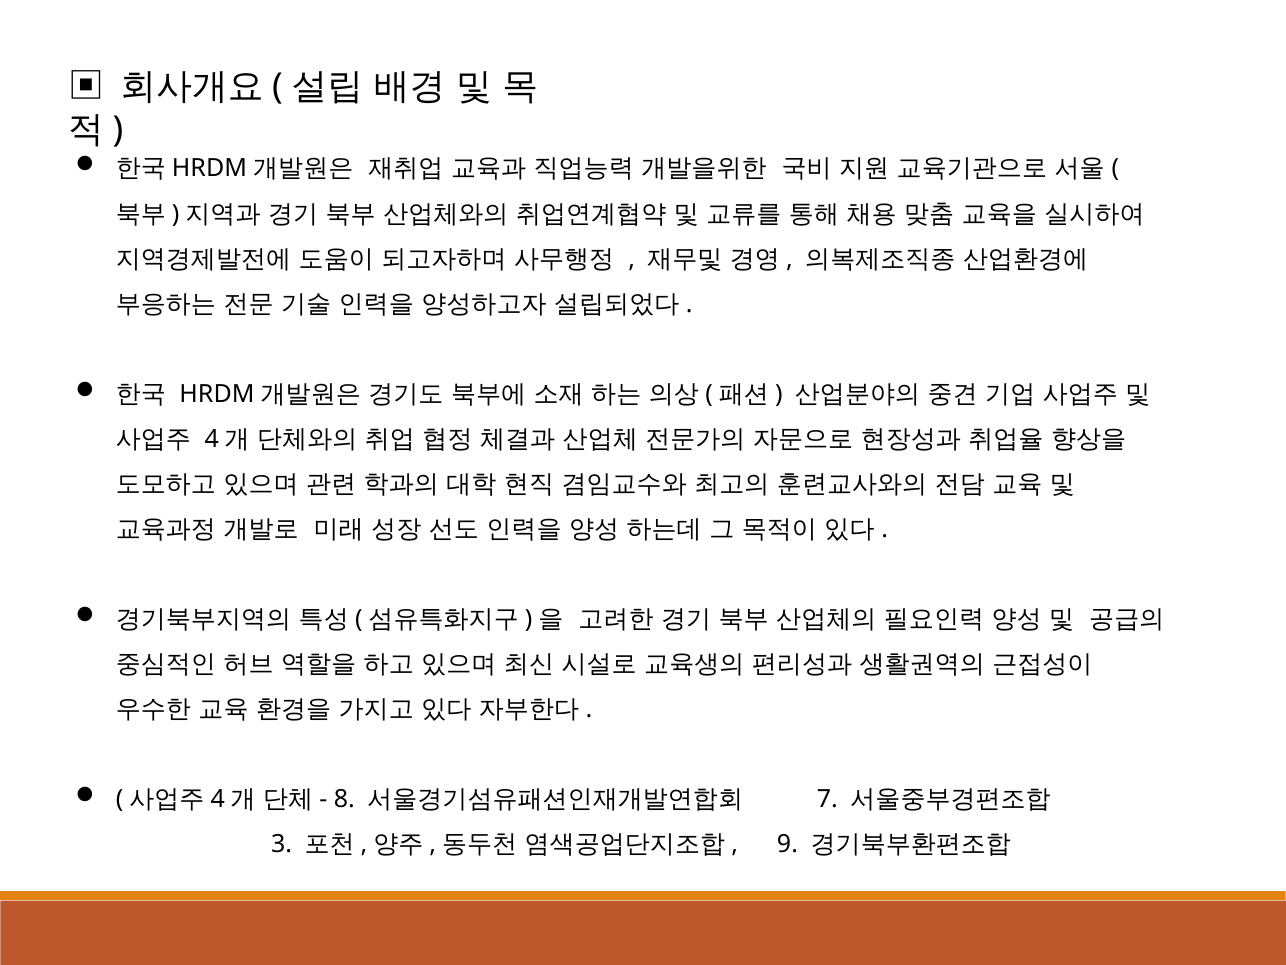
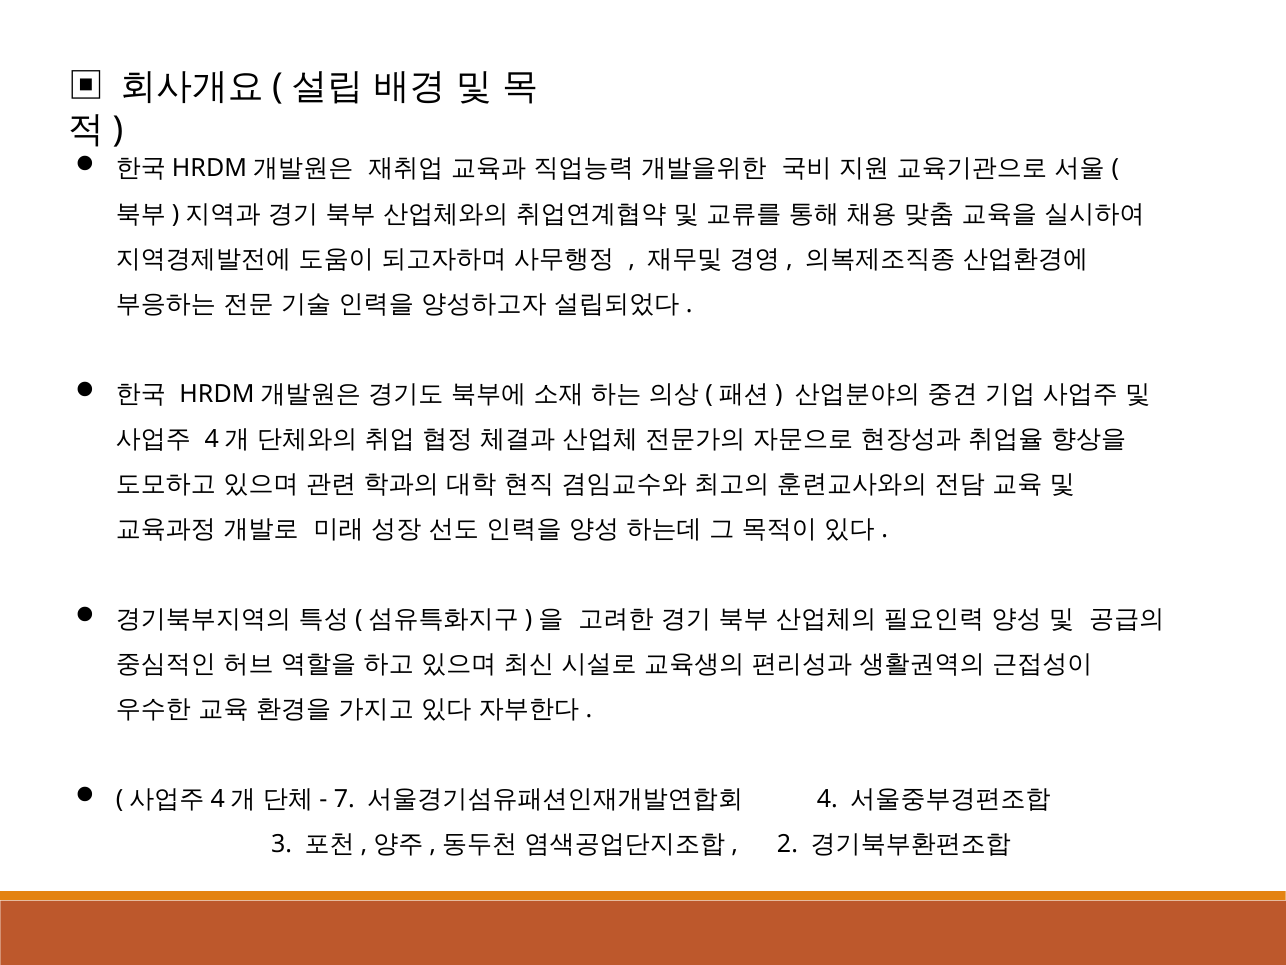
8: 8 -> 7
7: 7 -> 4
9: 9 -> 2
